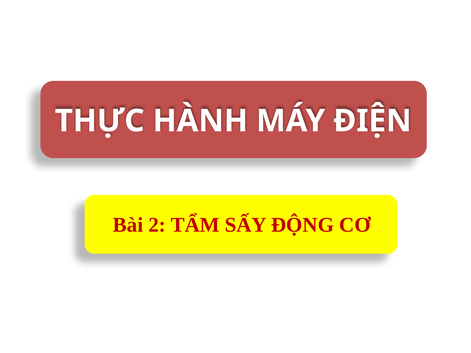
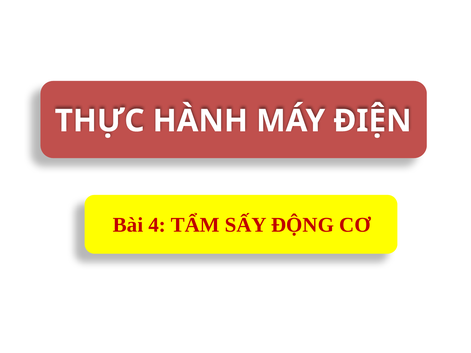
2: 2 -> 4
